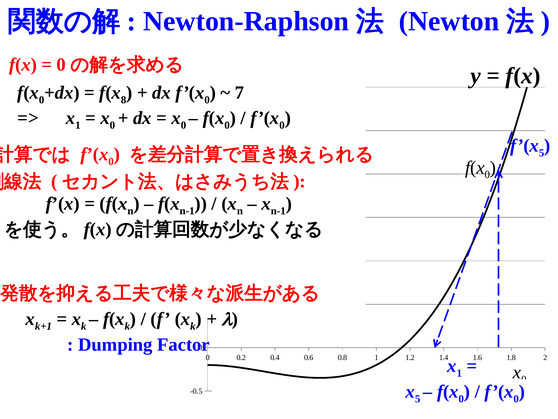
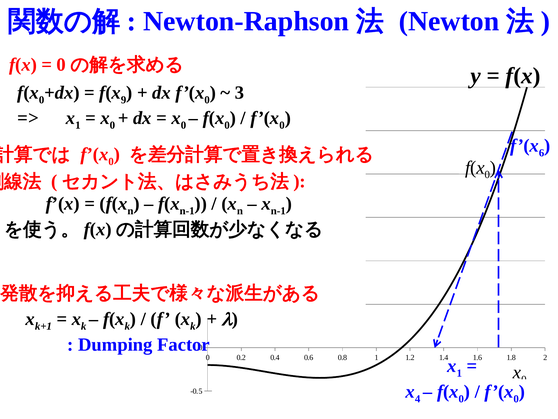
8: 8 -> 9
7 at (240, 93): 7 -> 3
f’(x 5: 5 -> 6
5 at (418, 398): 5 -> 4
